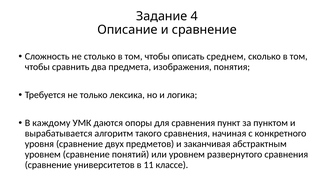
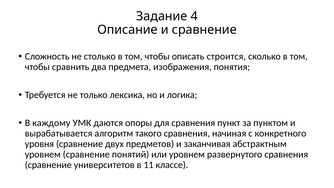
среднем: среднем -> строится
